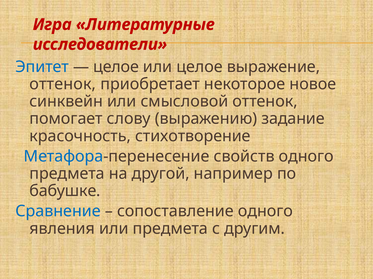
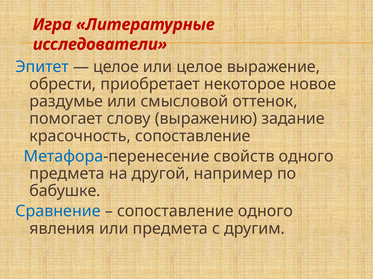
оттенок at (63, 84): оттенок -> обрести
синквейн: синквейн -> раздумье
красочность стихотворение: стихотворение -> сопоставление
